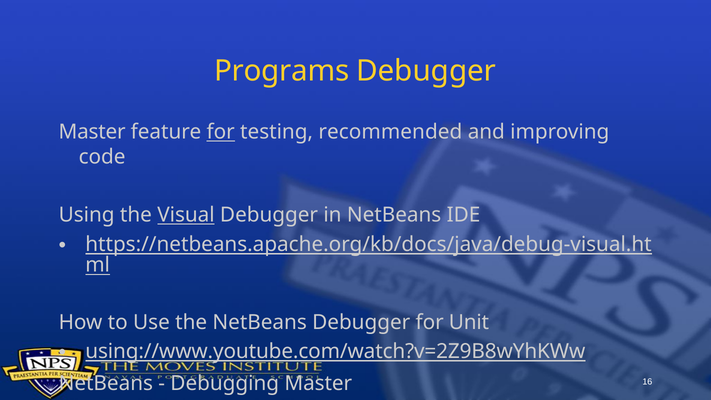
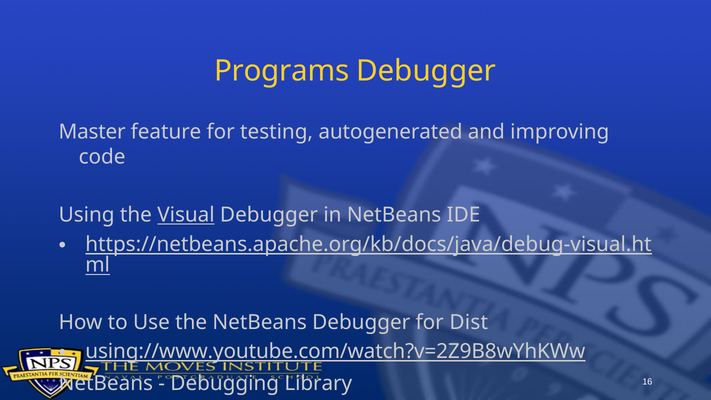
for at (221, 132) underline: present -> none
recommended: recommended -> autogenerated
Unit: Unit -> Dist
Debugging Master: Master -> Library
